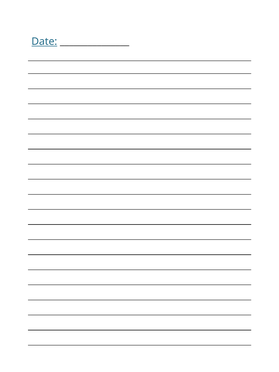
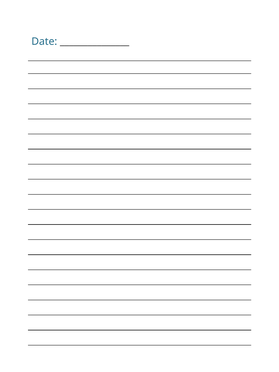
Date underline: present -> none
